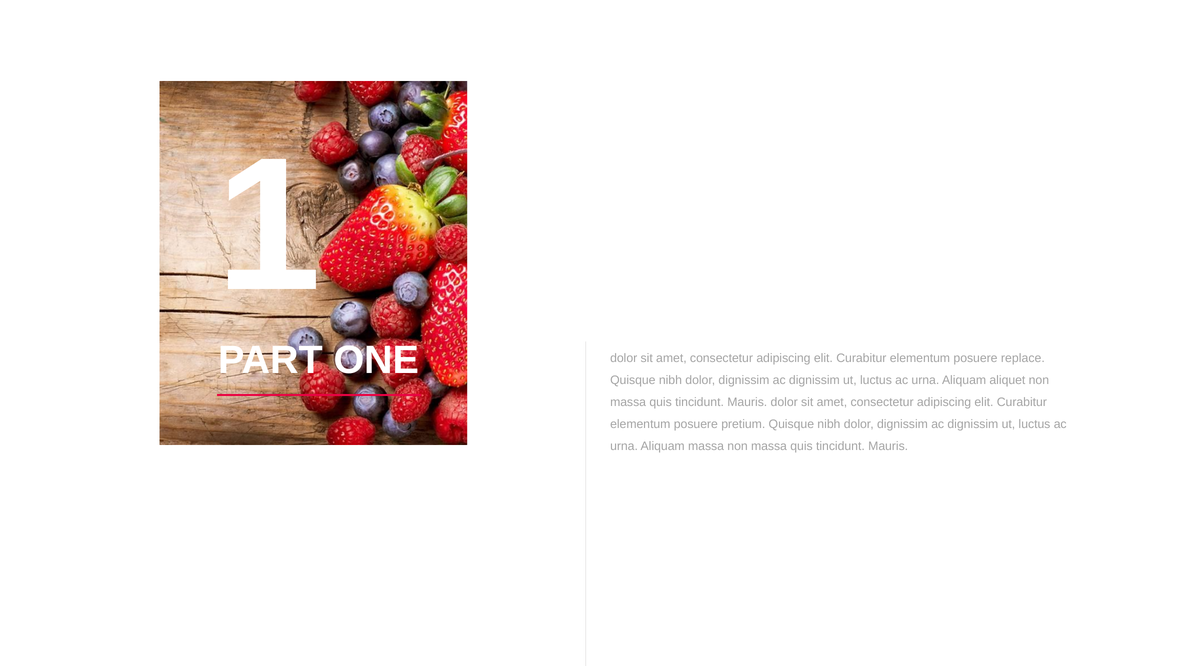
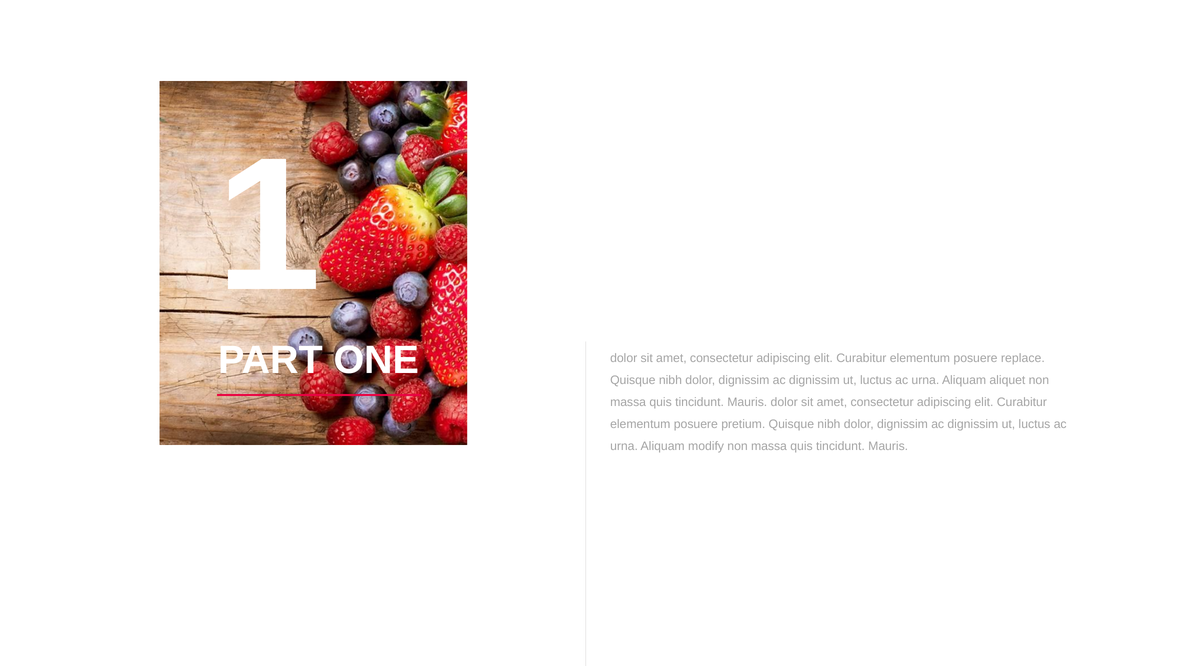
Aliquam massa: massa -> modify
